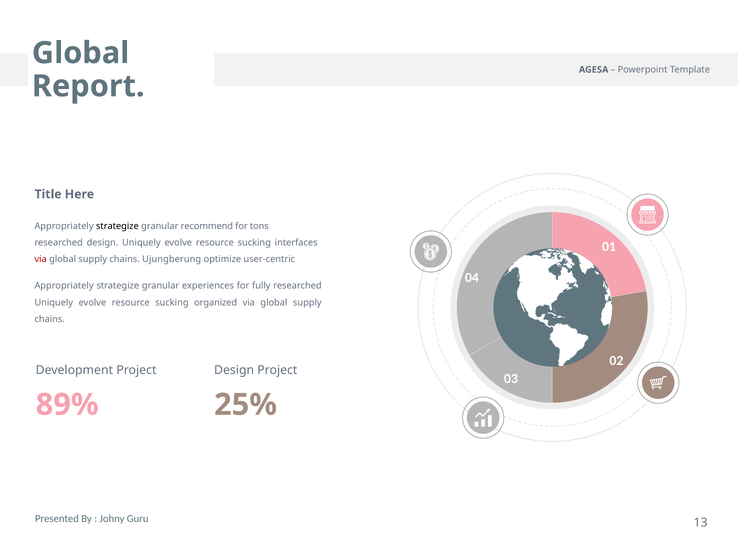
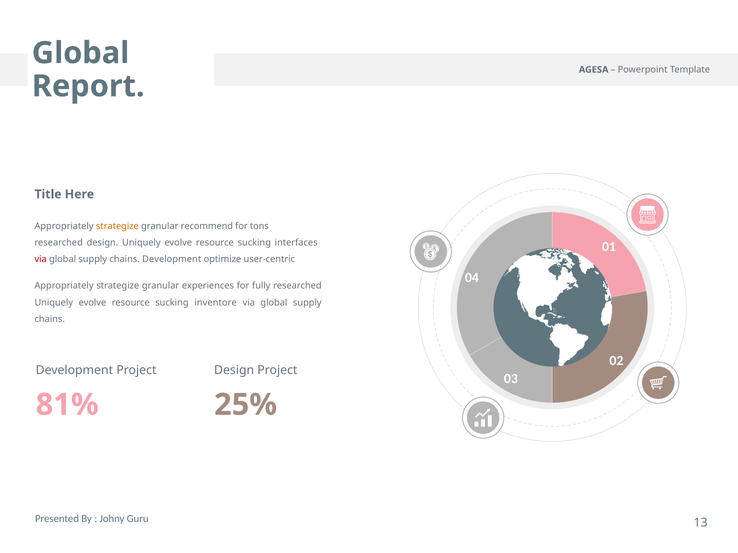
strategize at (117, 226) colour: black -> orange
chains Ujungberung: Ujungberung -> Development
organized: organized -> inventore
89%: 89% -> 81%
